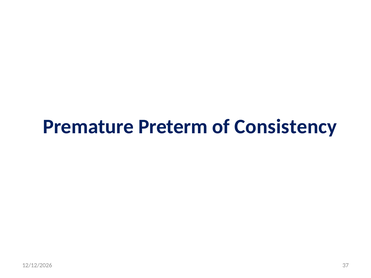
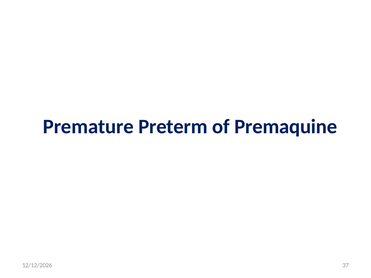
Consistency: Consistency -> Premaquine
